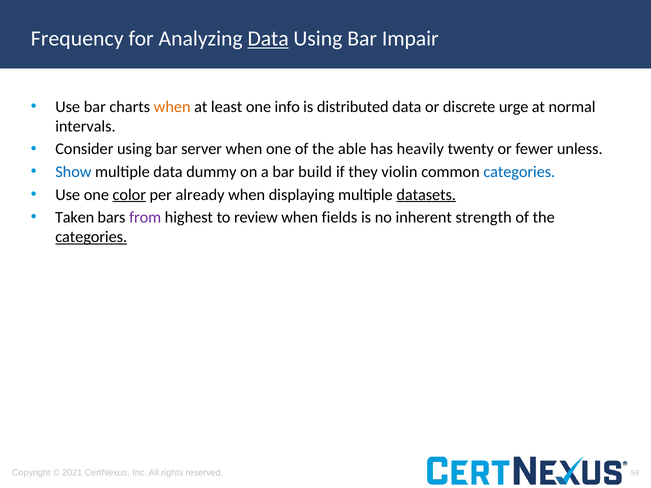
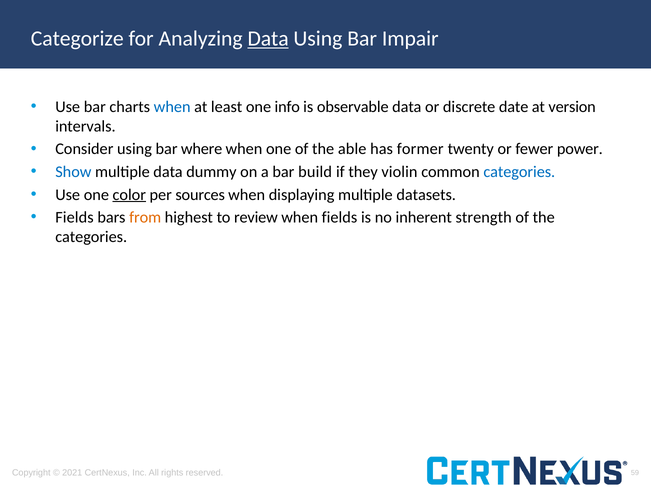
Frequency: Frequency -> Categorize
when at (172, 107) colour: orange -> blue
distributed: distributed -> observable
urge: urge -> date
normal: normal -> version
server: server -> where
heavily: heavily -> former
unless: unless -> power
already: already -> sources
datasets underline: present -> none
Taken at (75, 218): Taken -> Fields
from colour: purple -> orange
categories at (91, 237) underline: present -> none
